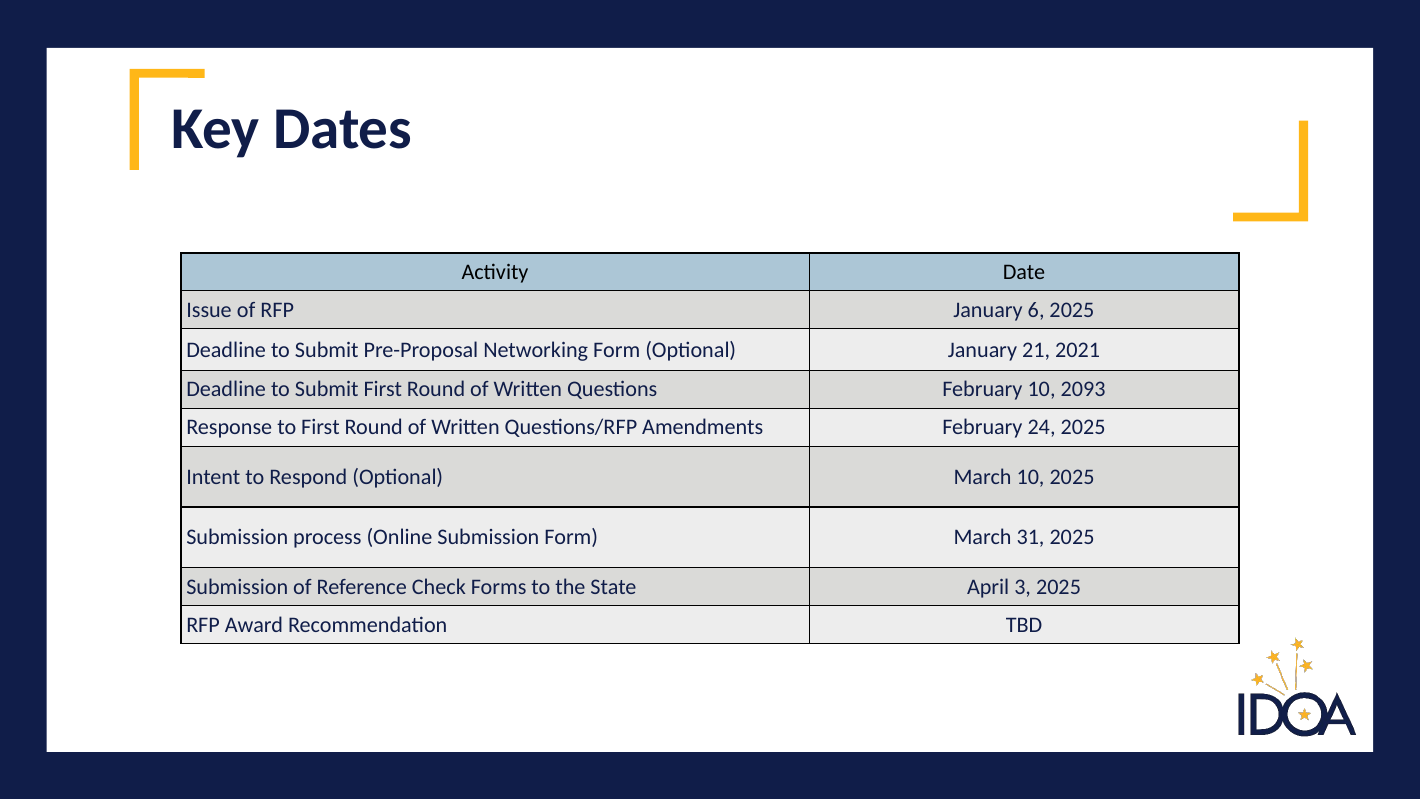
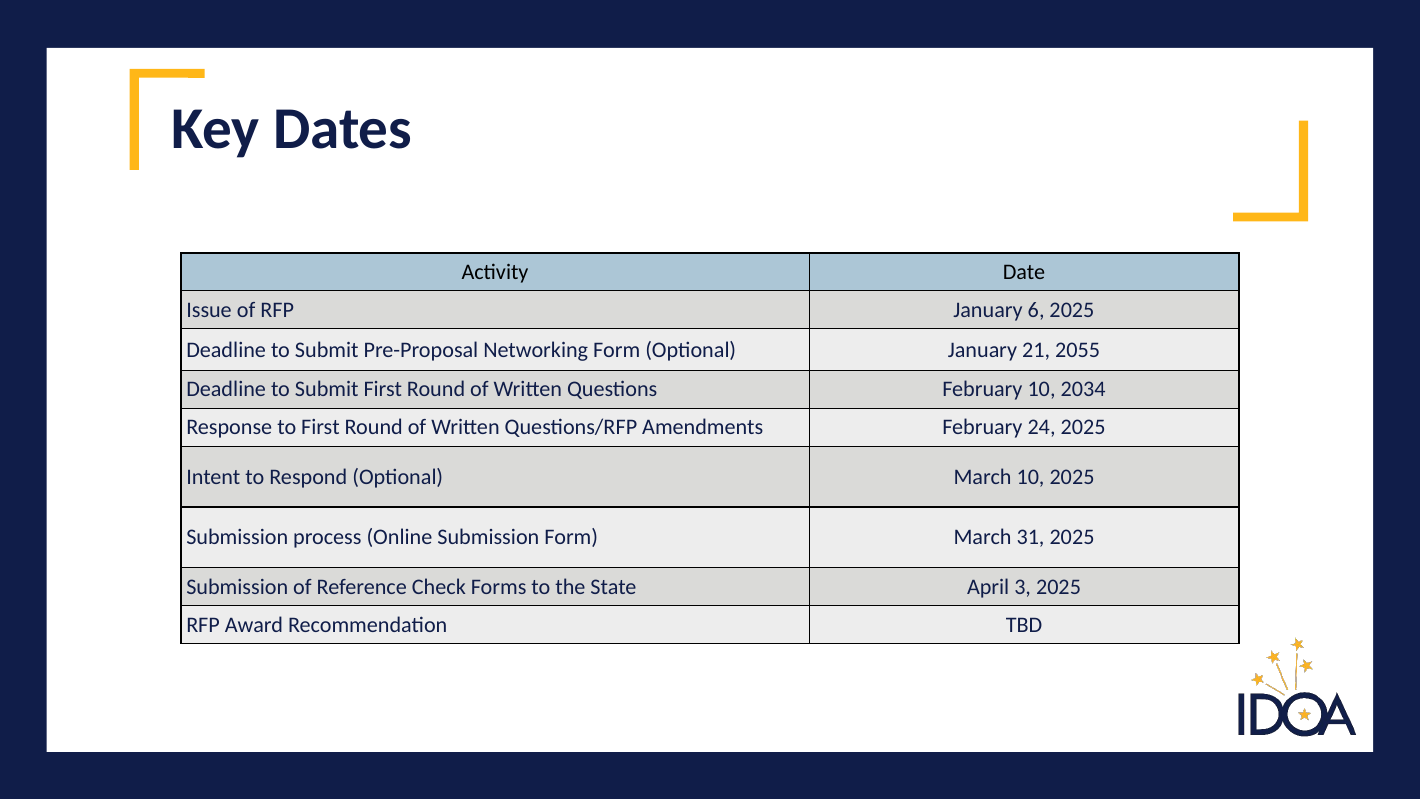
2021: 2021 -> 2055
2093: 2093 -> 2034
